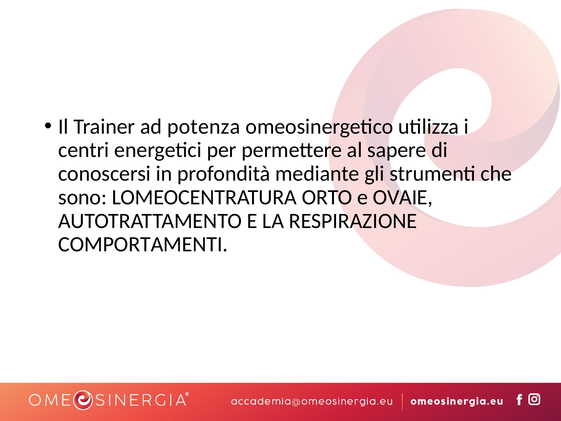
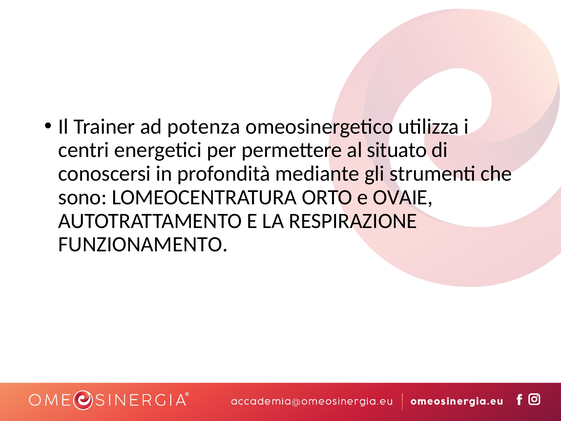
sapere: sapere -> situato
COMPORTAMENTI: COMPORTAMENTI -> FUNZIONAMENTO
